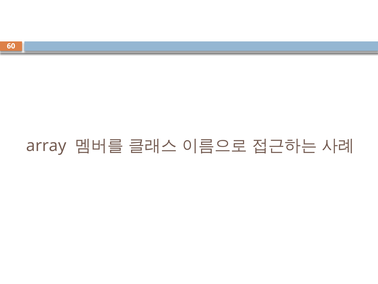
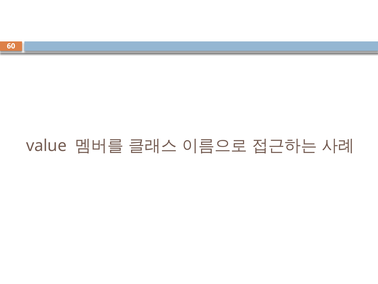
array: array -> value
